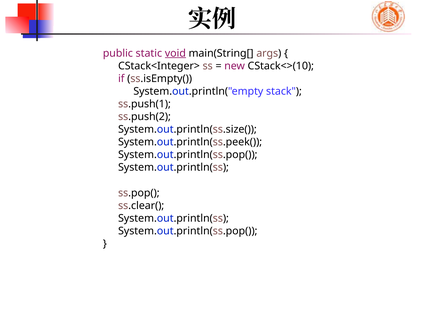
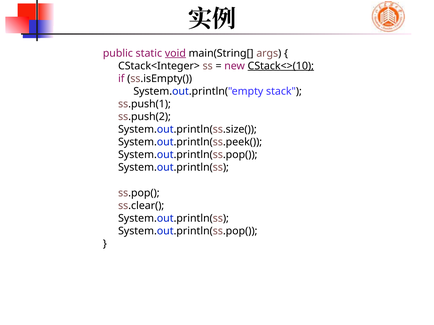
CStack<>(10 underline: none -> present
